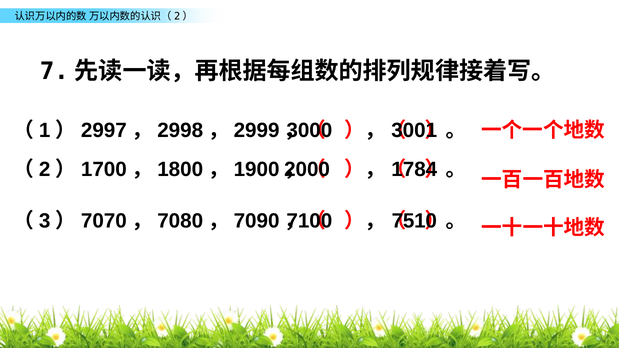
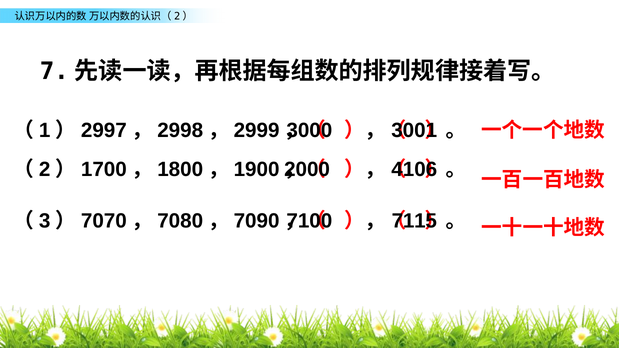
1784: 1784 -> 4106
7510: 7510 -> 7115
